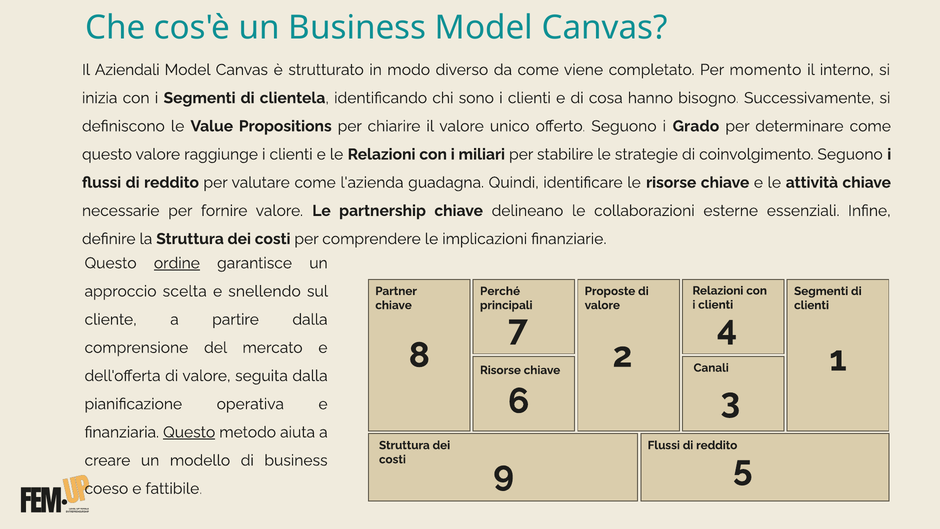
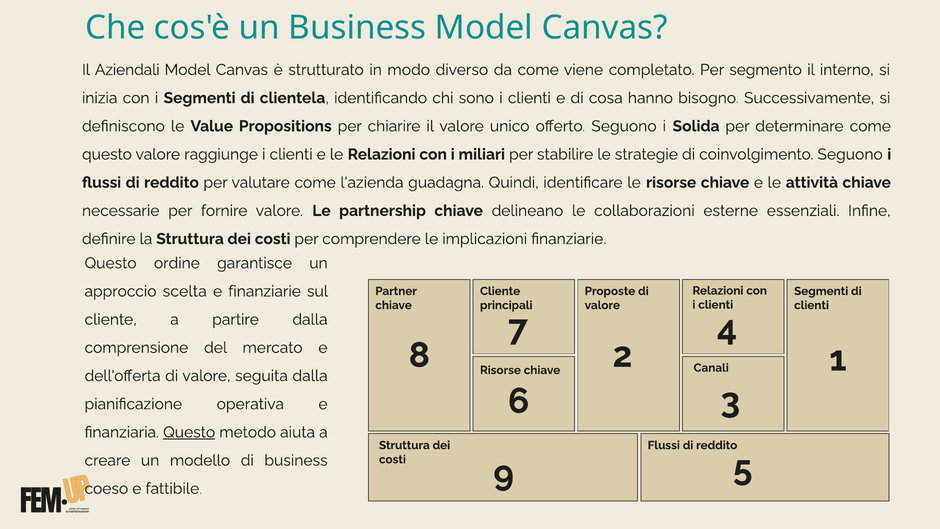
momento: momento -> segmento
Grado: Grado -> Solida
ordine underline: present -> none
e snellendo: snellendo -> finanziarie
Perché at (500, 291): Perché -> Cliente
